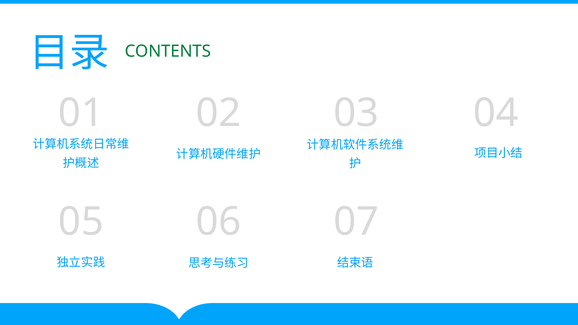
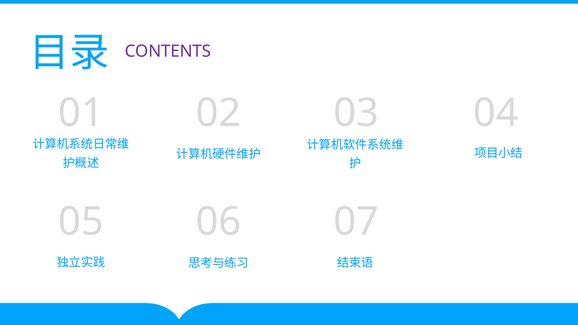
CONTENTS colour: green -> purple
